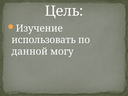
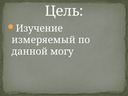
использовать: использовать -> измеряемый
